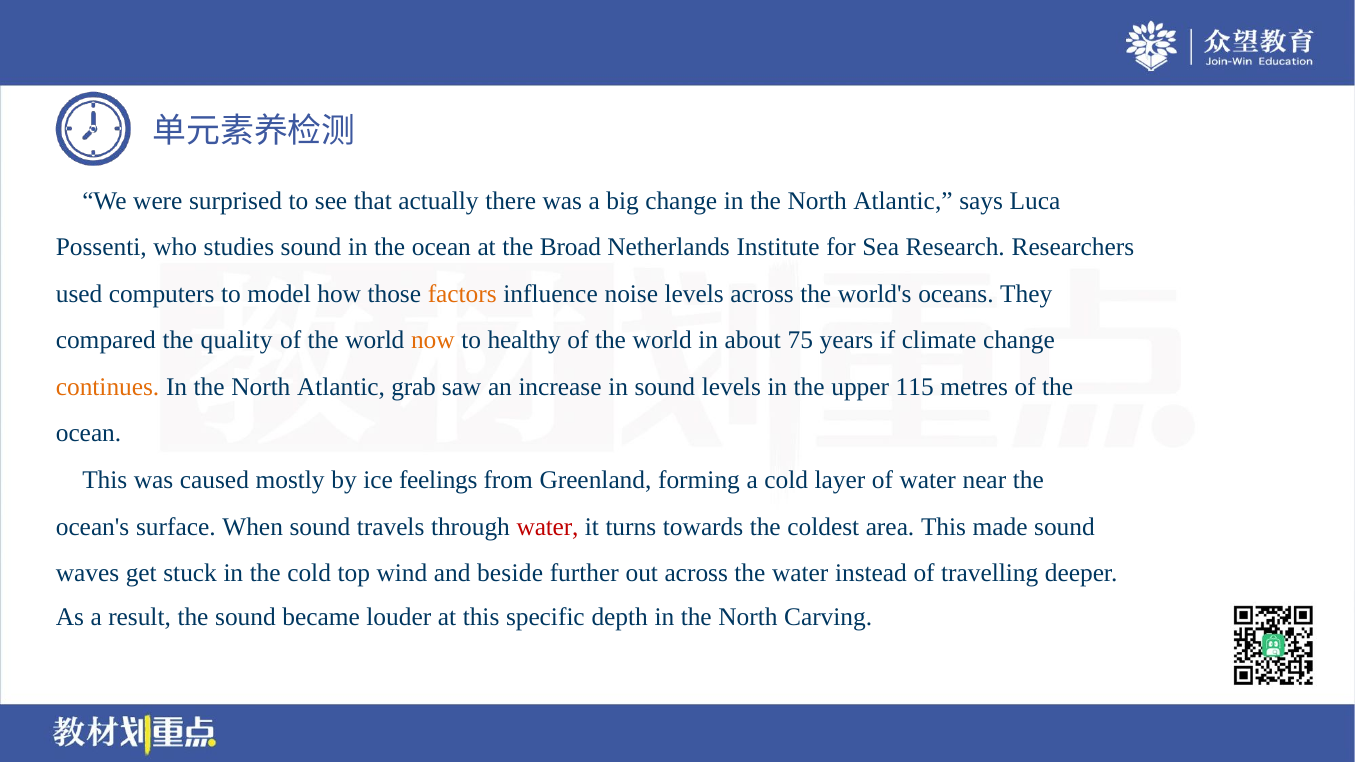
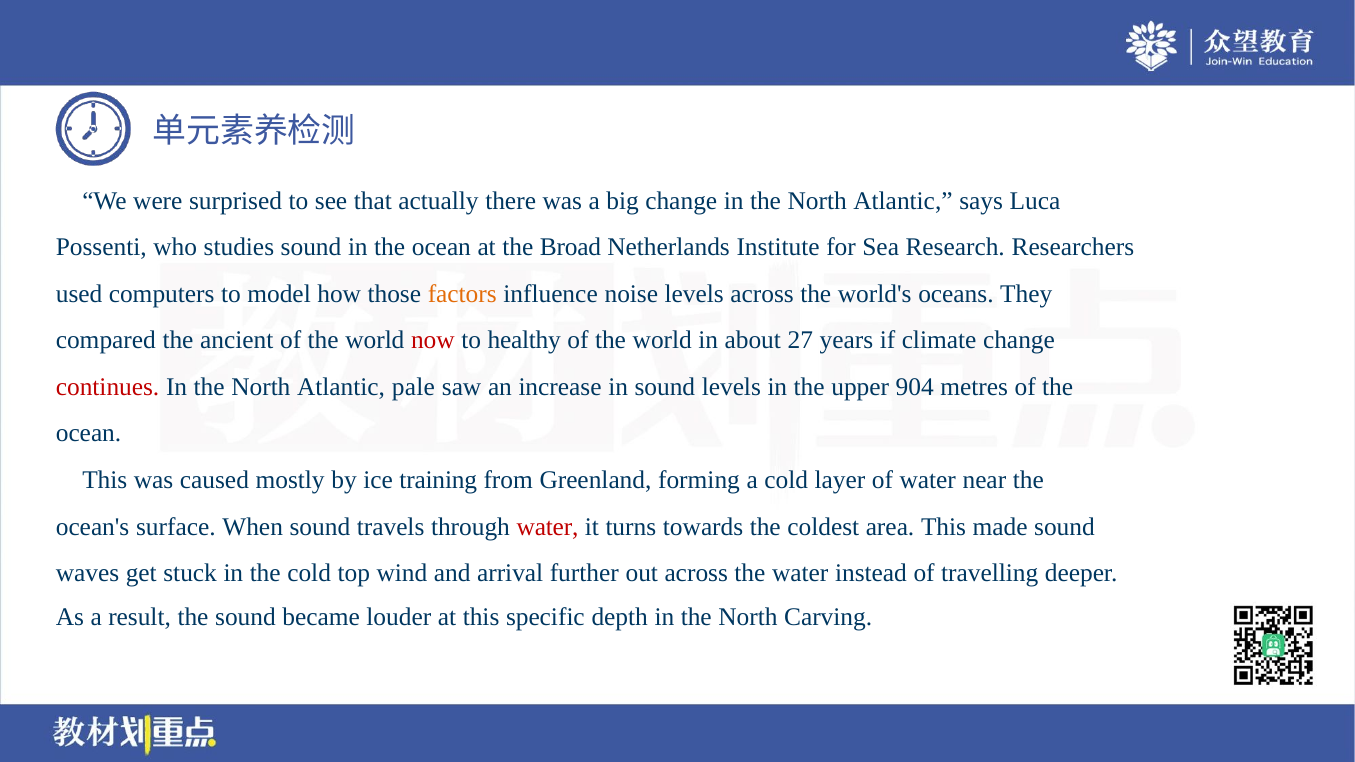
quality: quality -> ancient
now colour: orange -> red
75: 75 -> 27
continues colour: orange -> red
grab: grab -> pale
115: 115 -> 904
feelings: feelings -> training
beside: beside -> arrival
